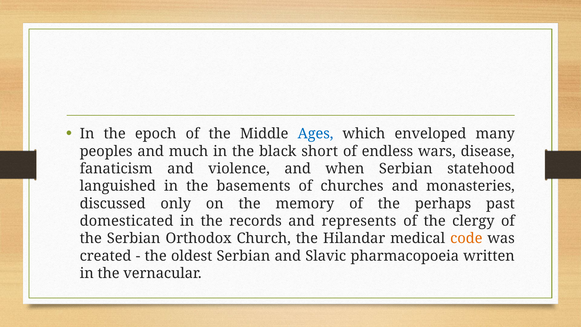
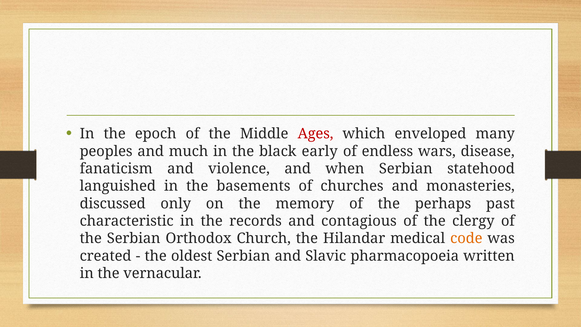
Ages colour: blue -> red
short: short -> early
domesticated: domesticated -> characteristic
represents: represents -> contagious
